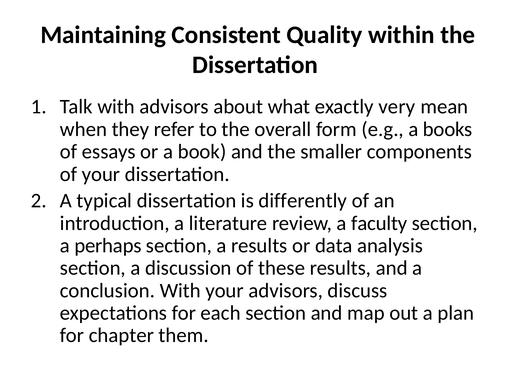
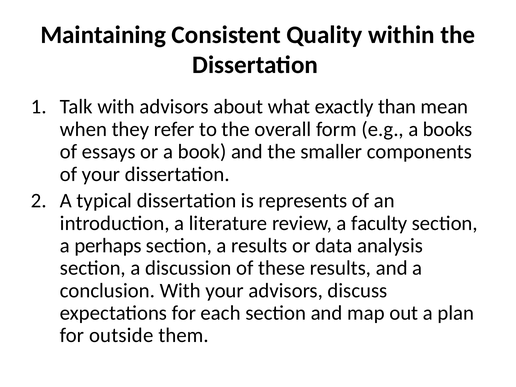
very: very -> than
differently: differently -> represents
chapter: chapter -> outside
